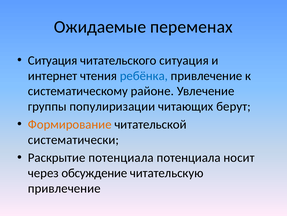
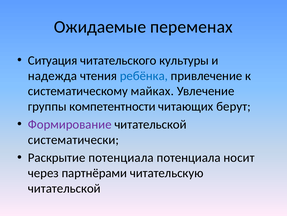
читательского ситуация: ситуация -> культуры
интернет: интернет -> надежда
районе: районе -> майках
популиризации: популиризации -> компетентности
Формирование colour: orange -> purple
обсуждение: обсуждение -> партнёрами
привлечение at (64, 188): привлечение -> читательской
